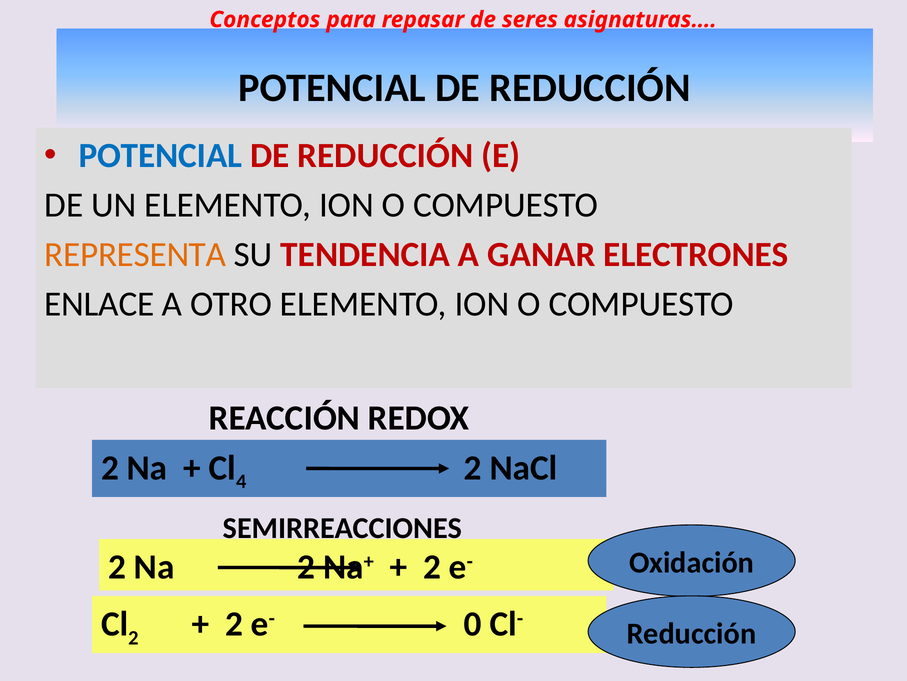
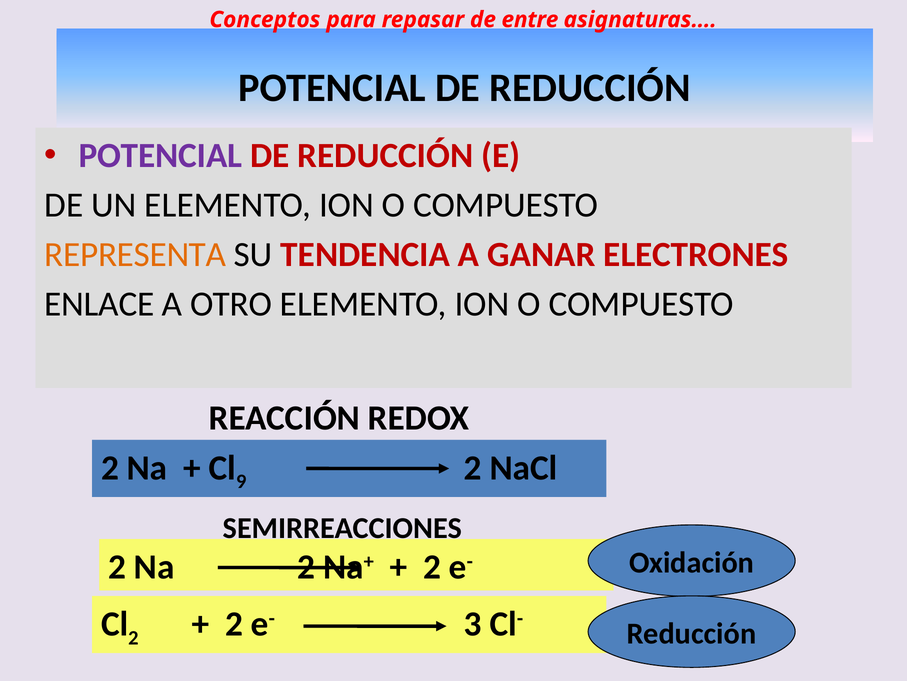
seres: seres -> entre
POTENCIAL at (160, 156) colour: blue -> purple
4: 4 -> 9
0: 0 -> 3
